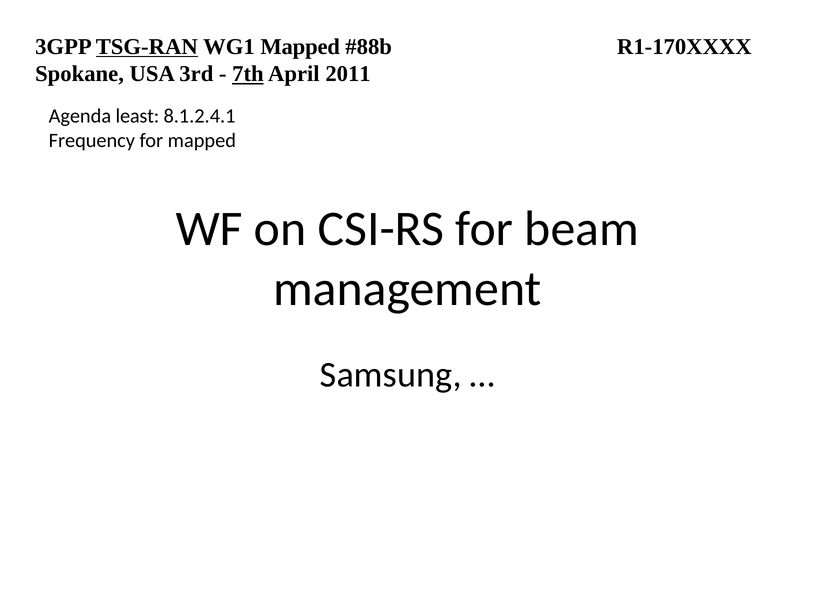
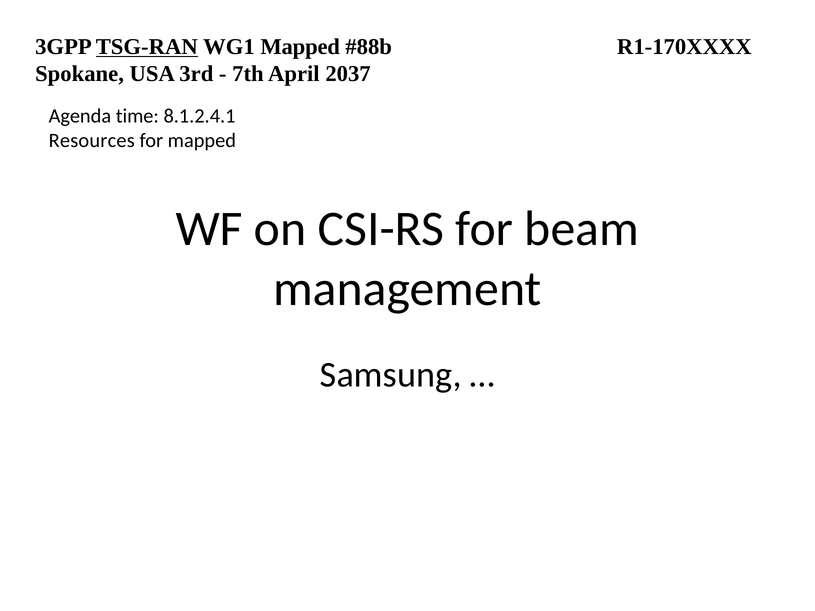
7th underline: present -> none
2011: 2011 -> 2037
least: least -> time
Frequency: Frequency -> Resources
